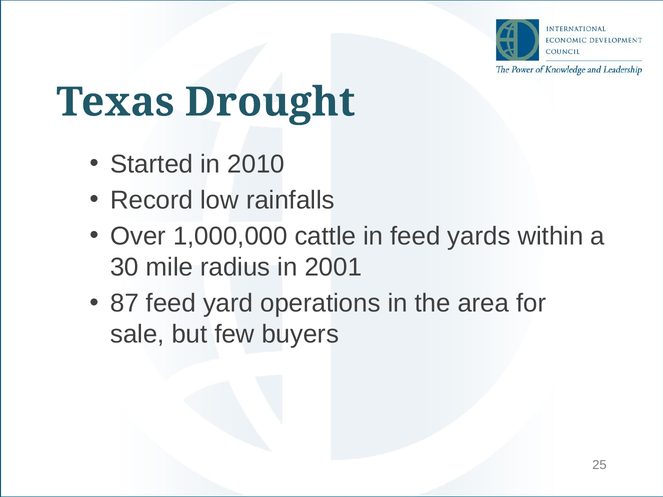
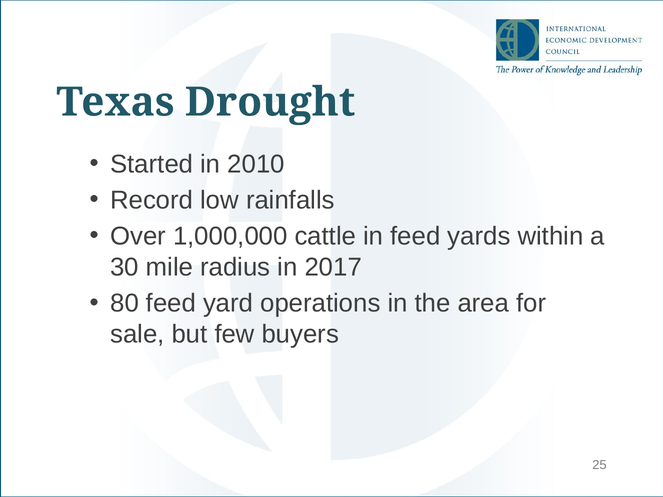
2001: 2001 -> 2017
87: 87 -> 80
